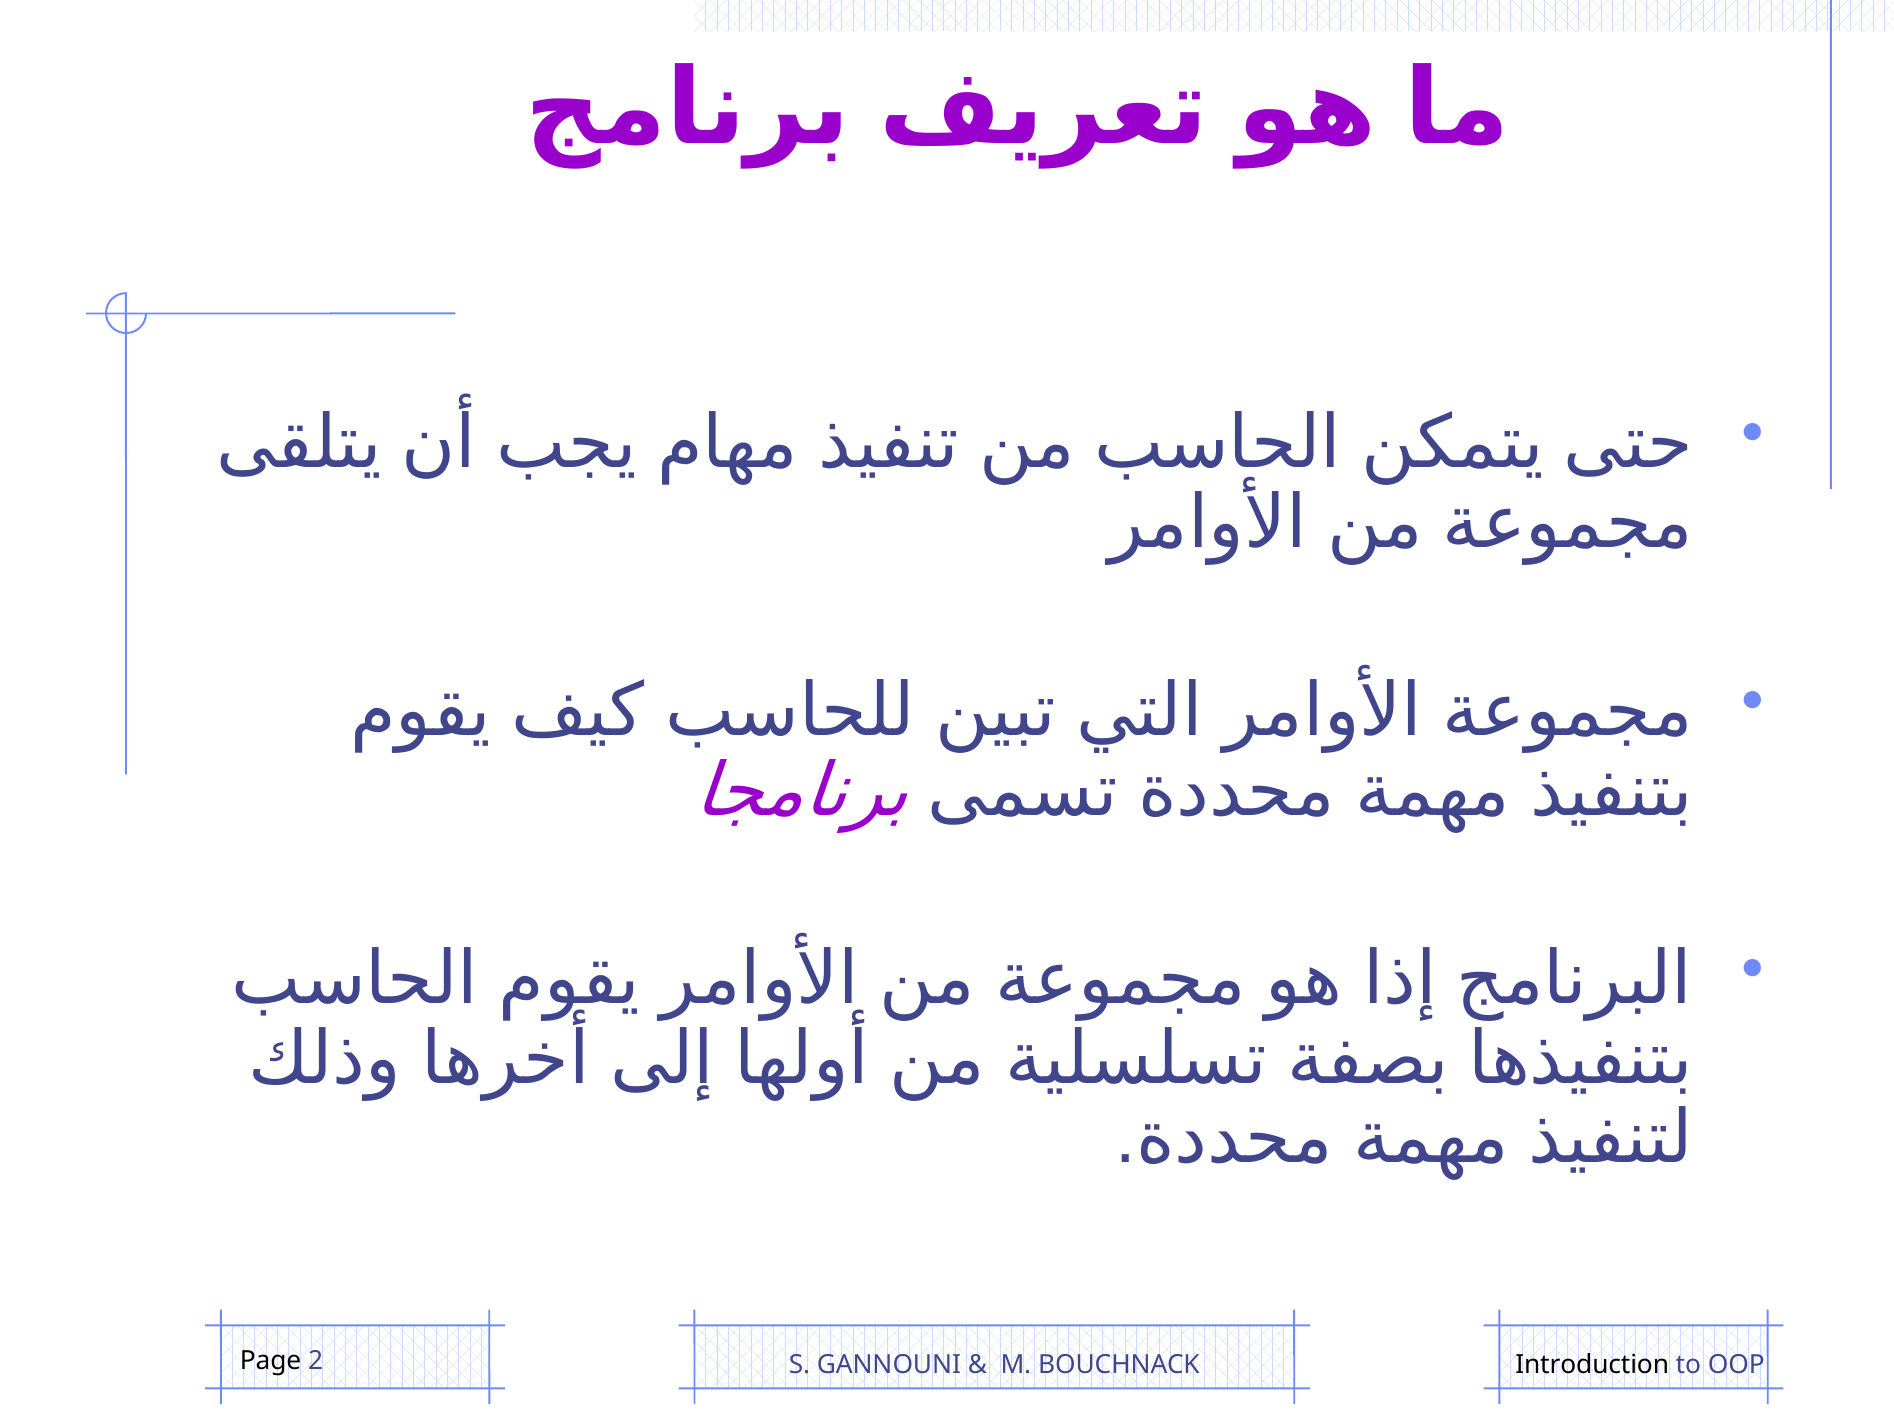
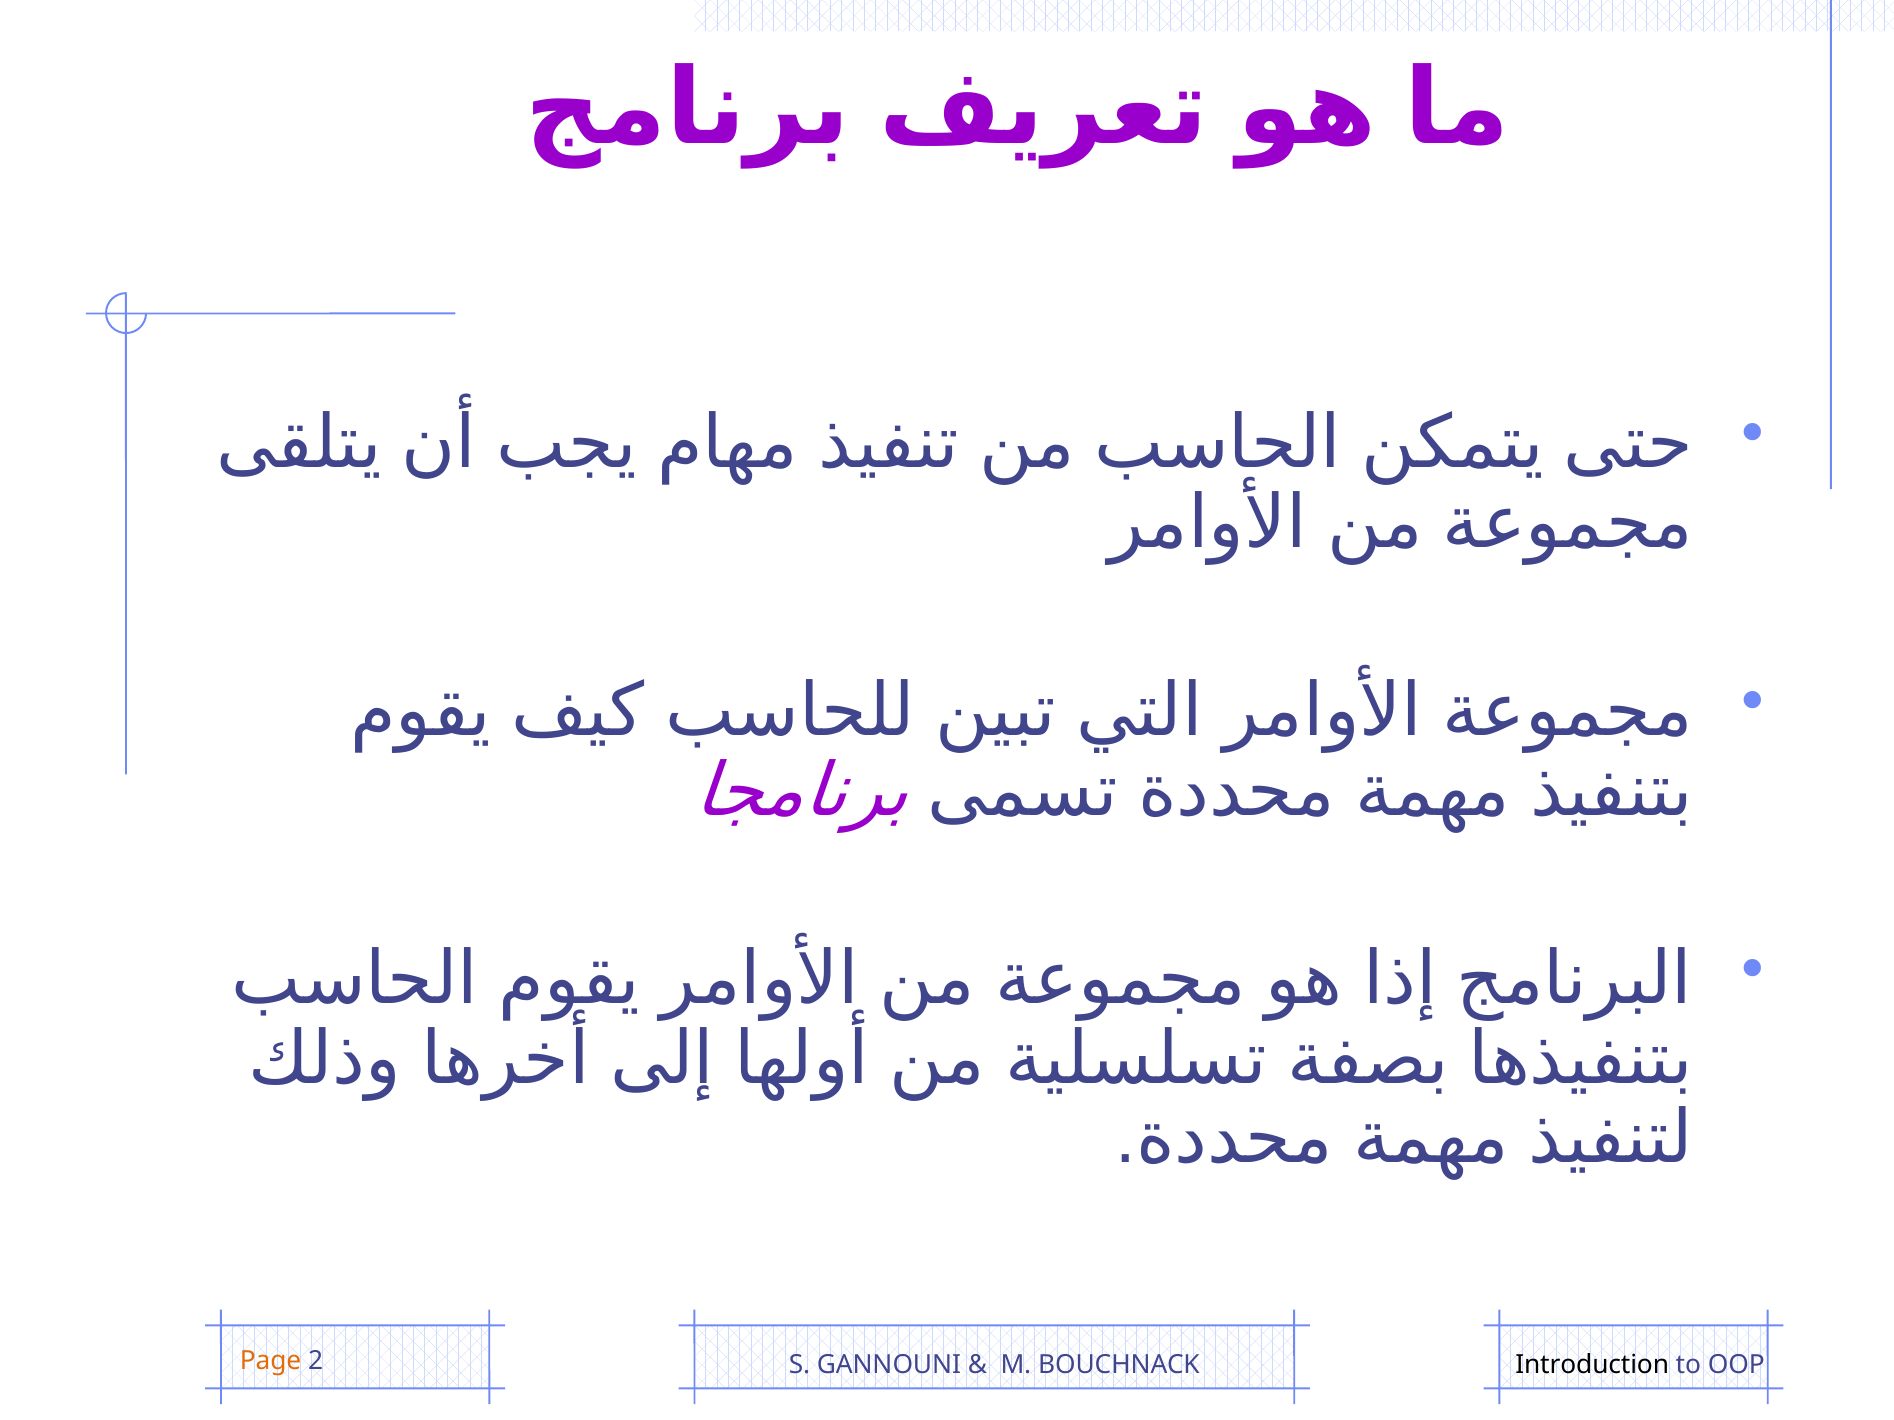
Page colour: black -> orange
